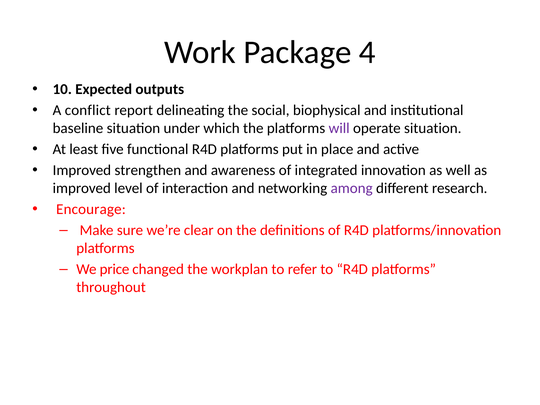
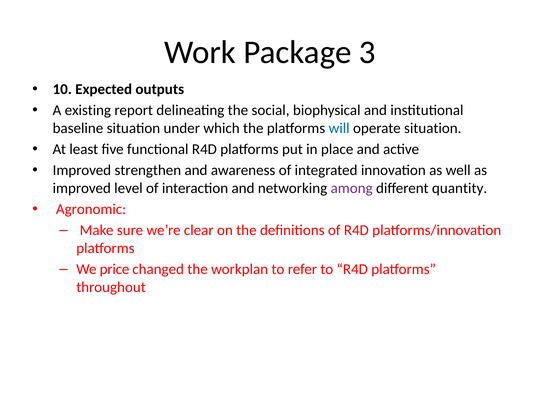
4: 4 -> 3
conflict: conflict -> existing
will colour: purple -> blue
research: research -> quantity
Encourage: Encourage -> Agronomic
